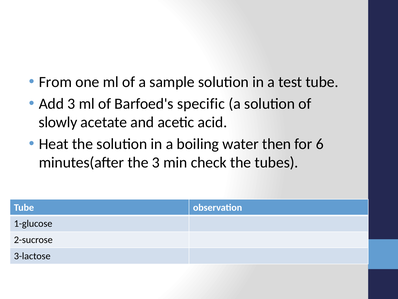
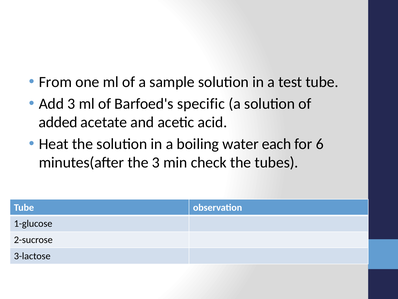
slowly: slowly -> added
then: then -> each
